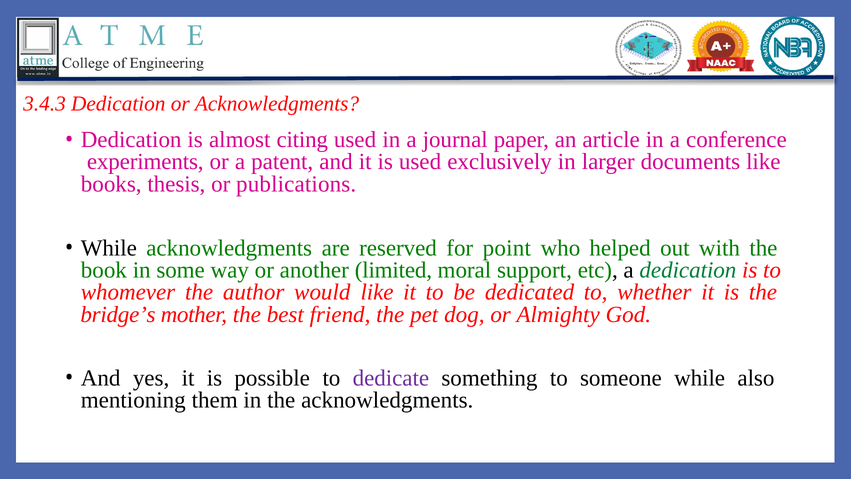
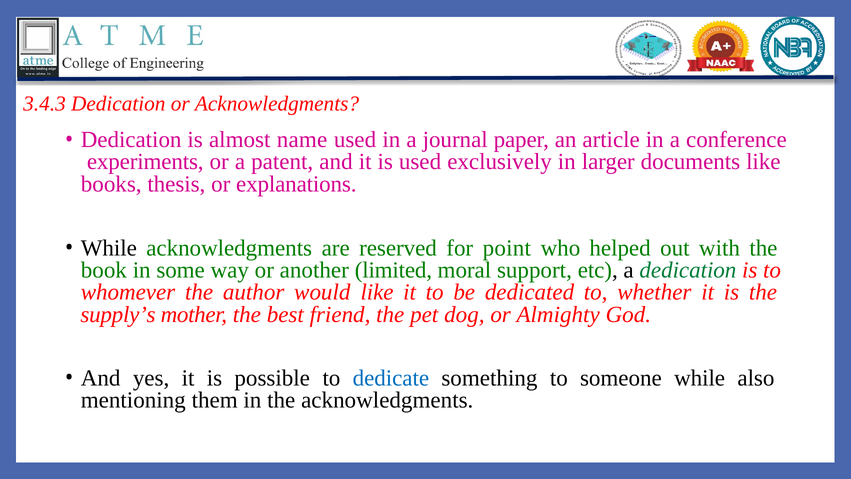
citing: citing -> name
publications: publications -> explanations
bridge’s: bridge’s -> supply’s
dedicate colour: purple -> blue
